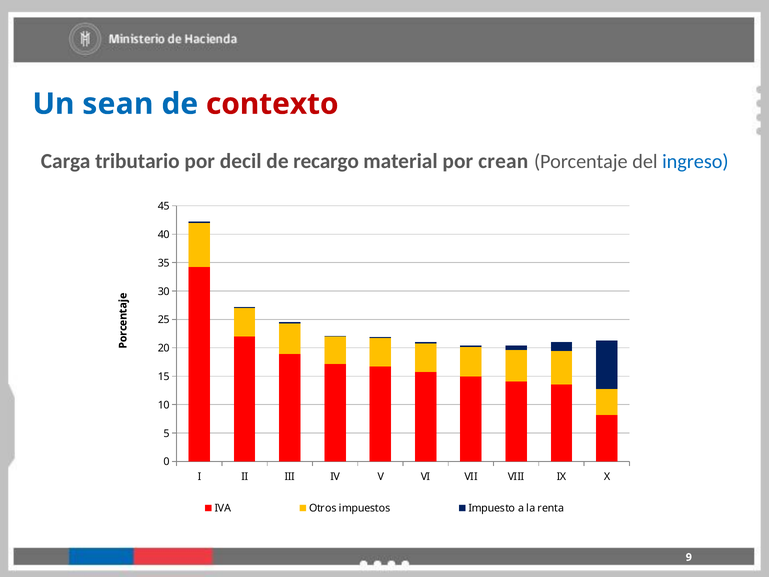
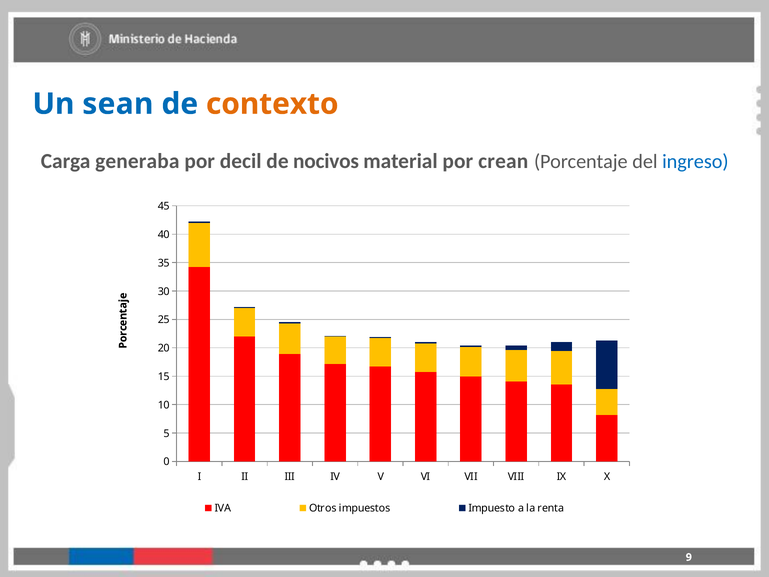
contexto colour: red -> orange
tributario: tributario -> generaba
recargo: recargo -> nocivos
